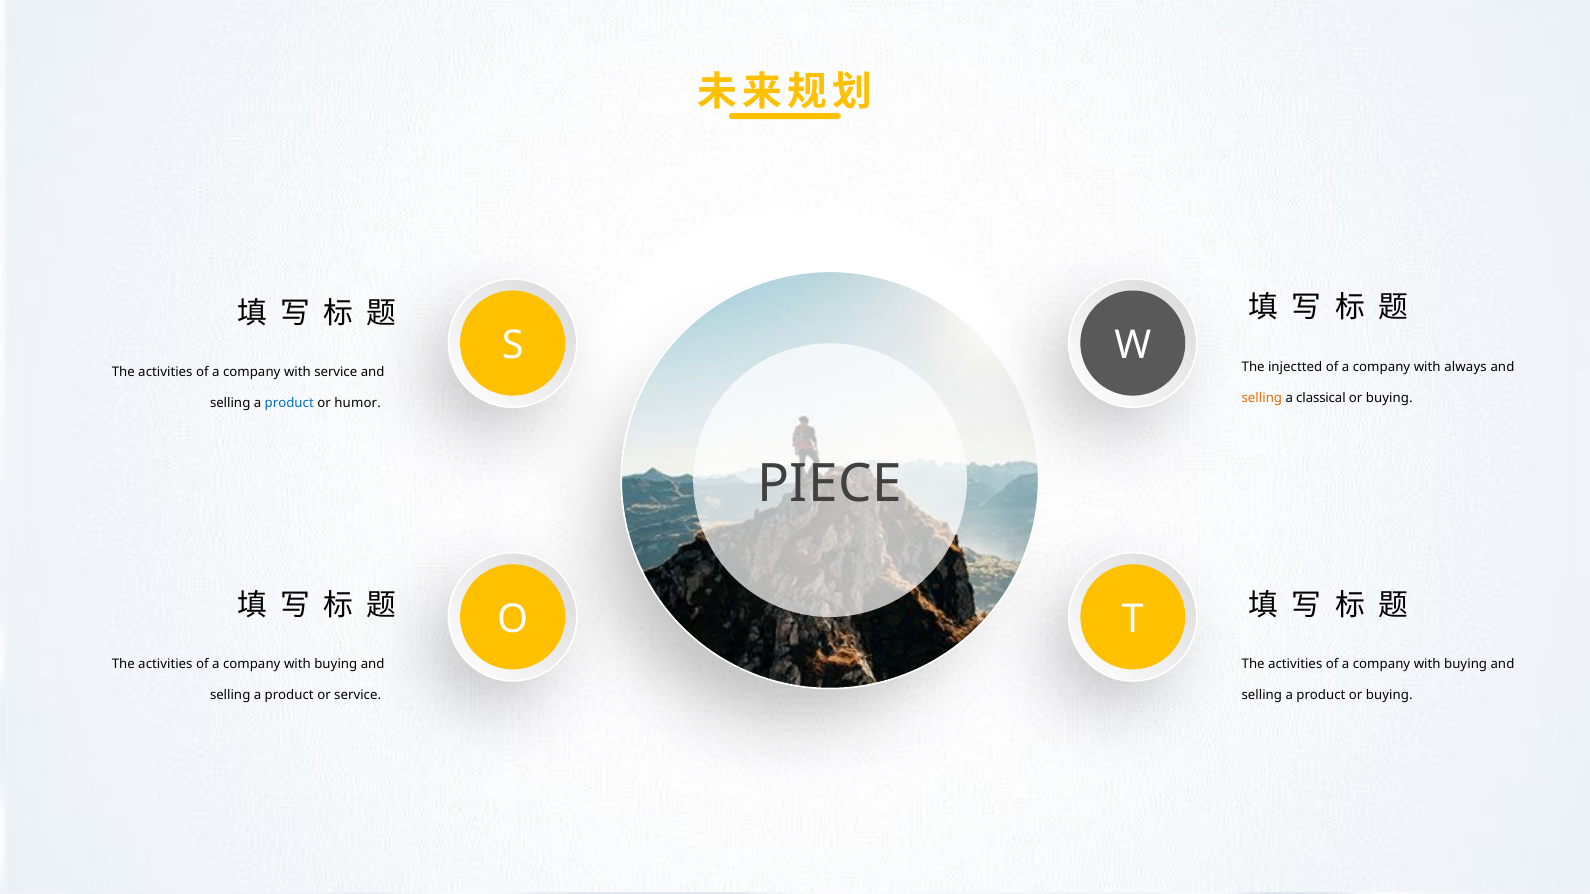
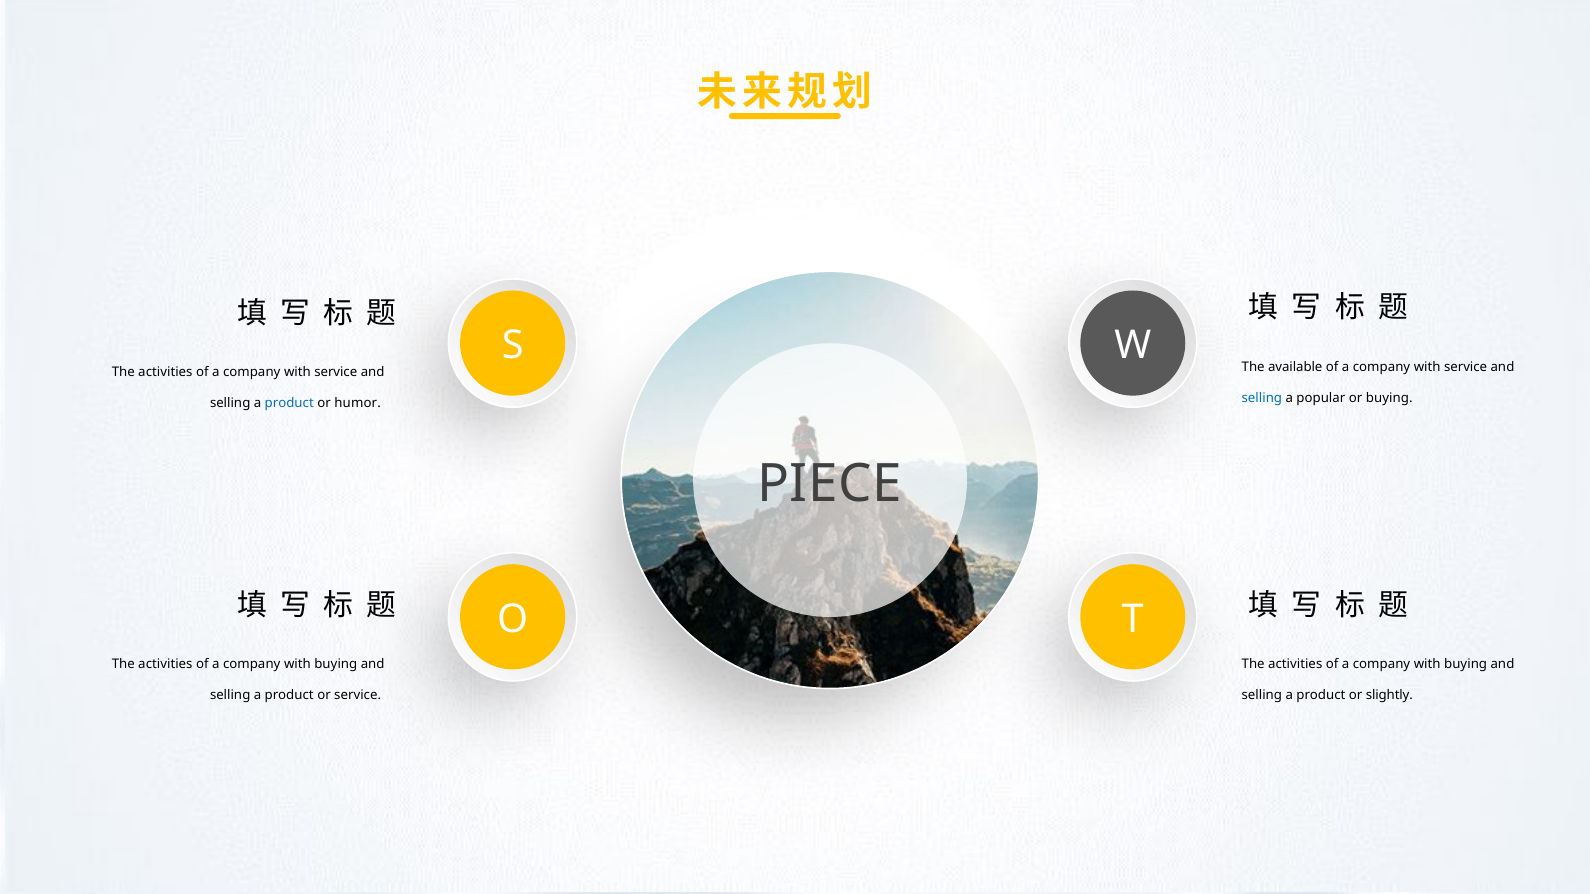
injectted: injectted -> available
always at (1466, 367): always -> service
selling at (1262, 398) colour: orange -> blue
classical: classical -> popular
product or buying: buying -> slightly
